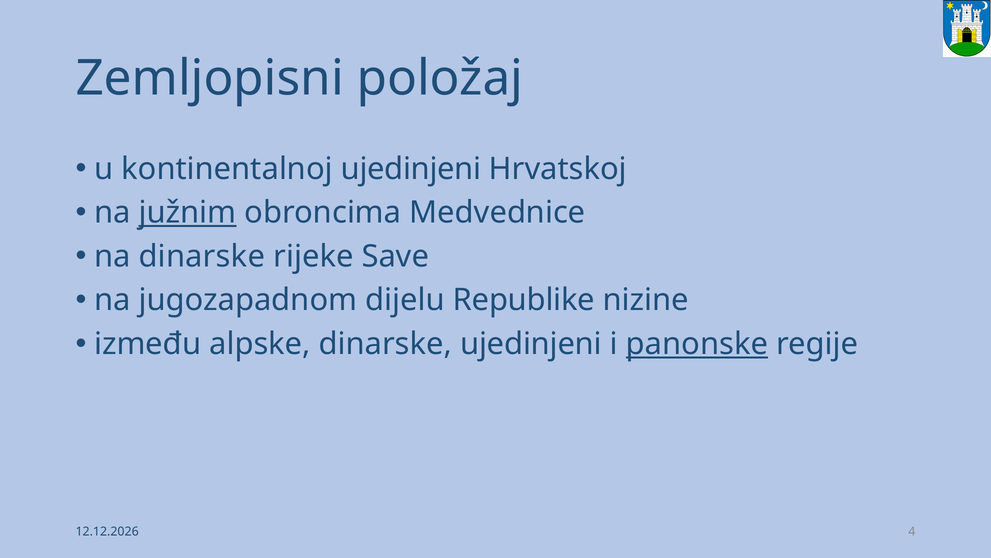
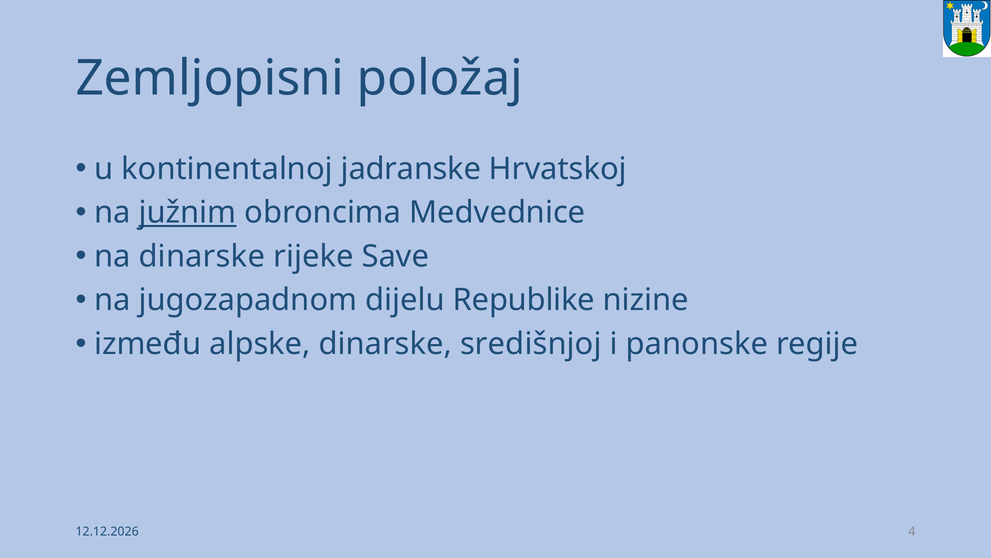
kontinentalnoj ujedinjeni: ujedinjeni -> jadranske
dinarske ujedinjeni: ujedinjeni -> središnjoj
panonske underline: present -> none
